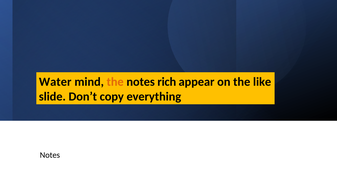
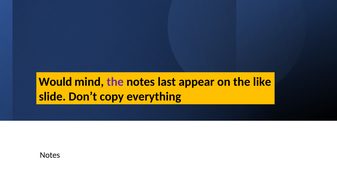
Water: Water -> Would
the at (115, 82) colour: orange -> purple
rich: rich -> last
